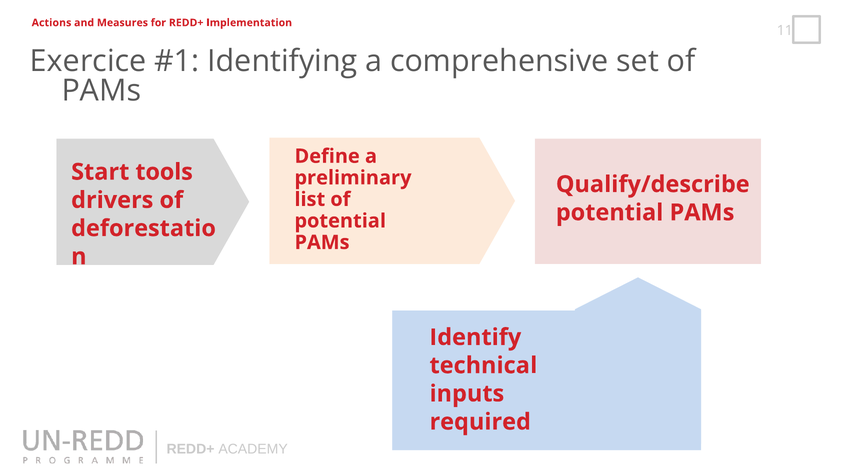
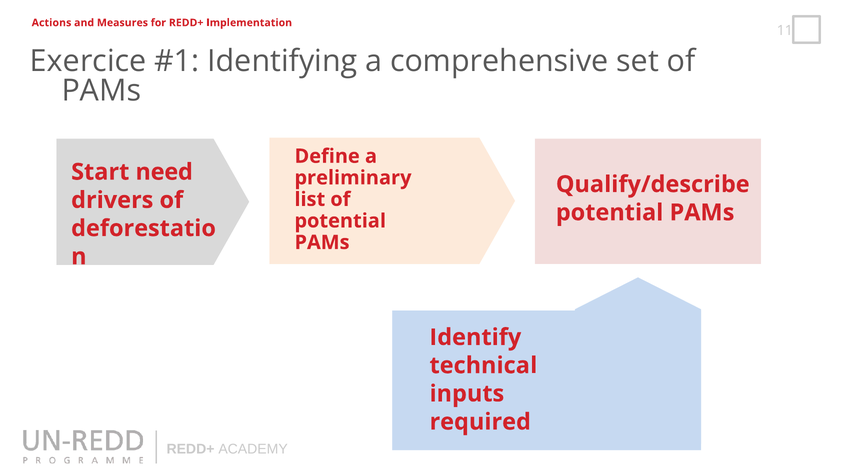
tools: tools -> need
